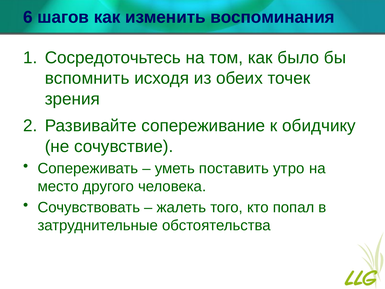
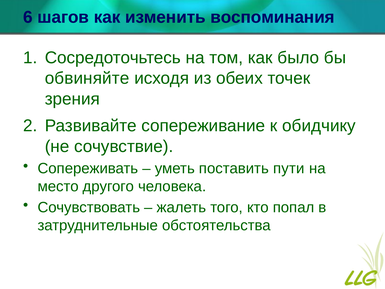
вспомнить: вспомнить -> обвиняйте
утро: утро -> пути
